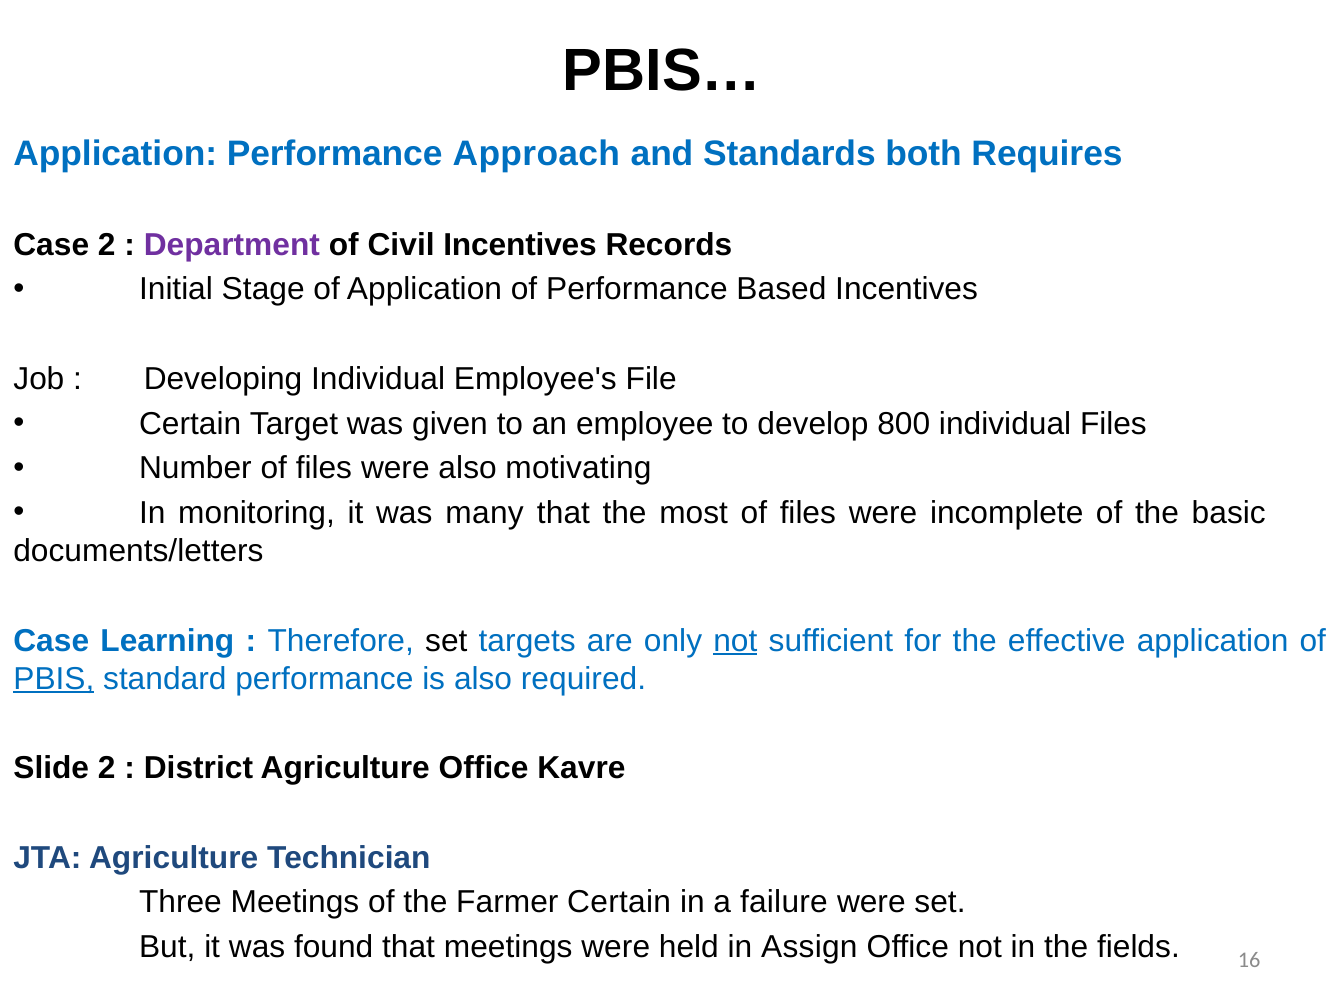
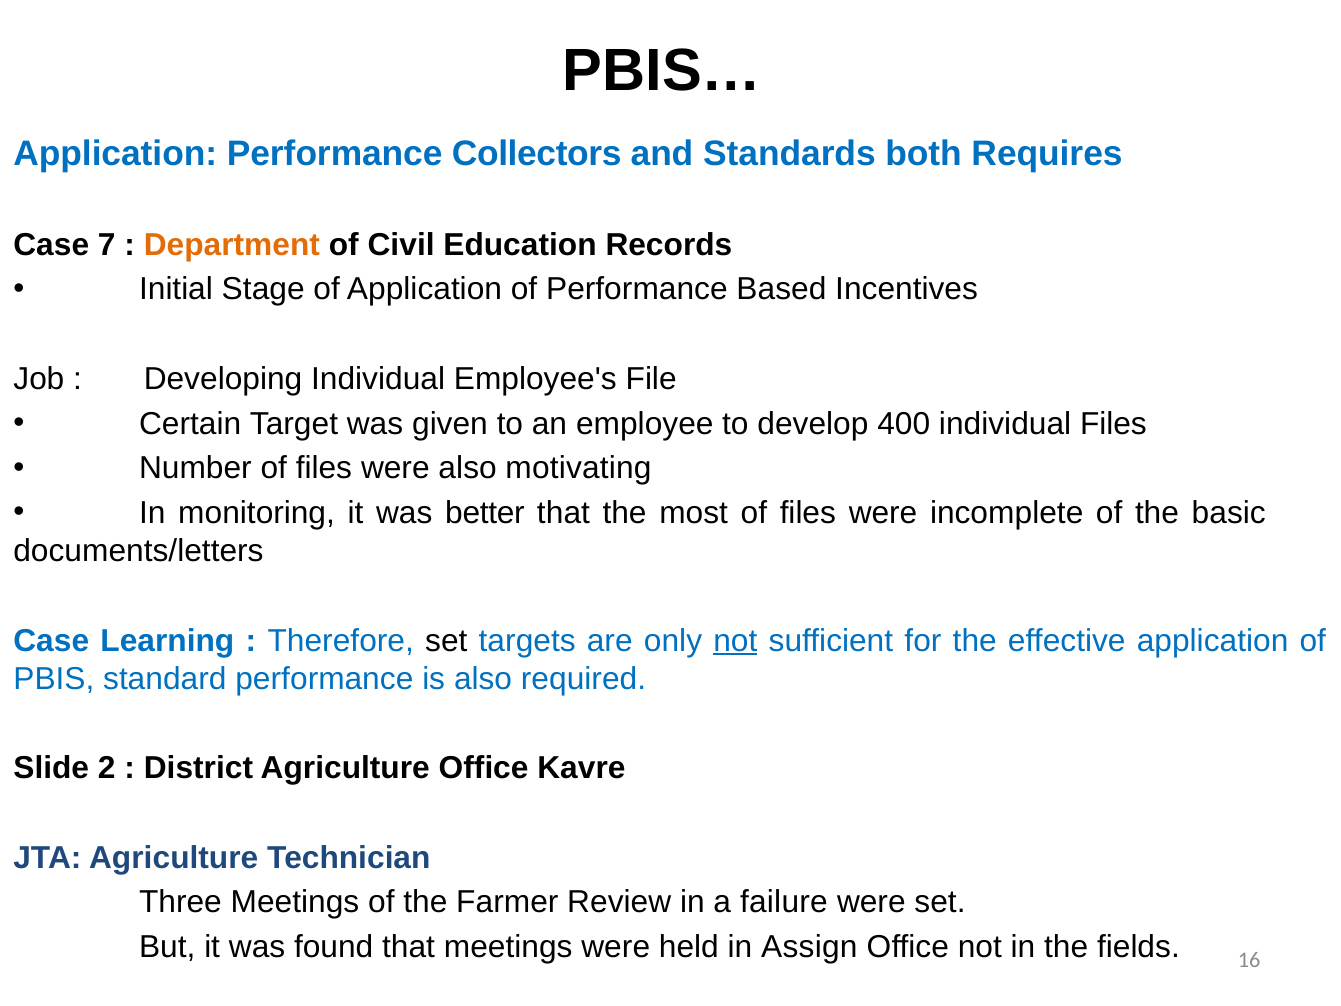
Approach: Approach -> Collectors
Case 2: 2 -> 7
Department colour: purple -> orange
Civil Incentives: Incentives -> Education
800: 800 -> 400
many: many -> better
PBIS underline: present -> none
Farmer Certain: Certain -> Review
